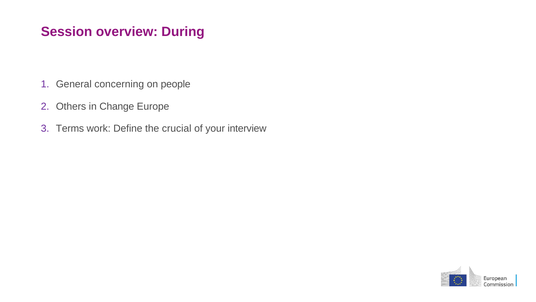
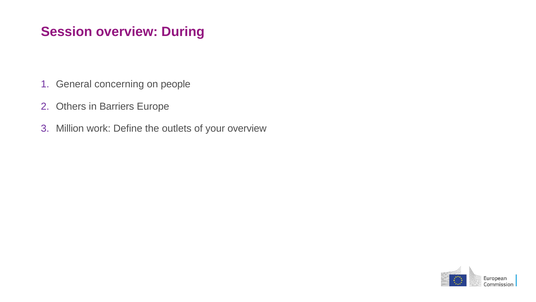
Change: Change -> Barriers
Terms: Terms -> Million
crucial: crucial -> outlets
your interview: interview -> overview
